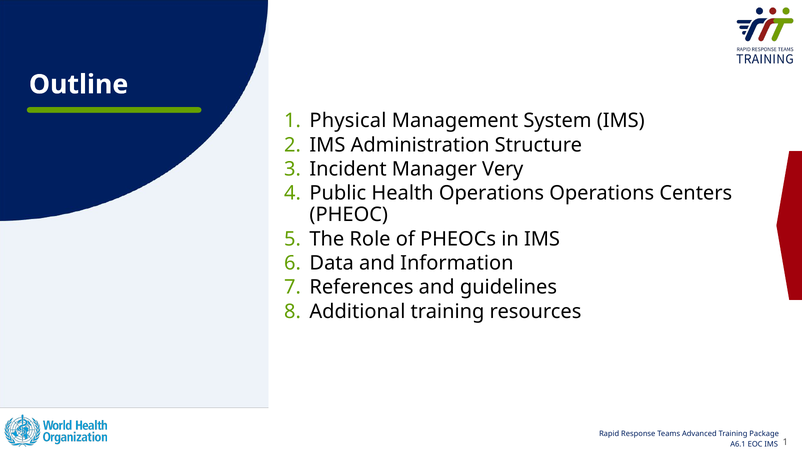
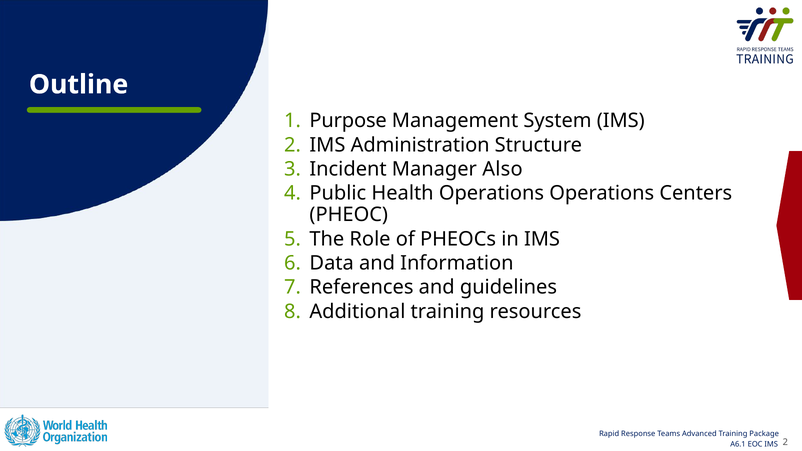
Physical: Physical -> Purpose
Very: Very -> Also
1 at (785, 442): 1 -> 2
